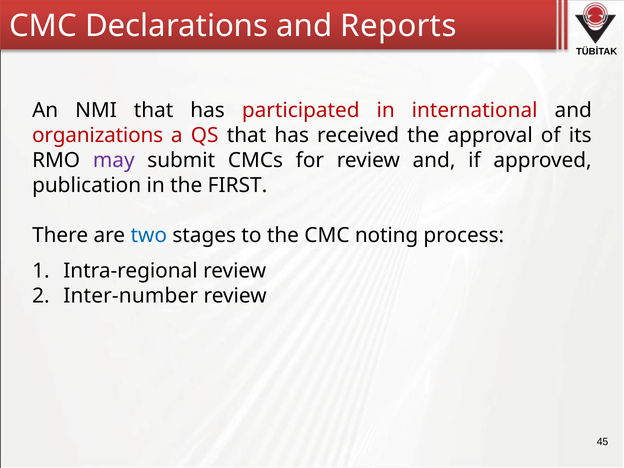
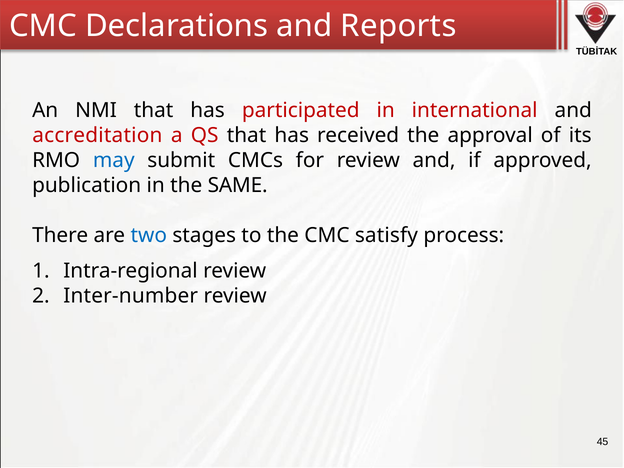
organizations: organizations -> accreditation
may colour: purple -> blue
FIRST: FIRST -> SAME
noting: noting -> satisfy
